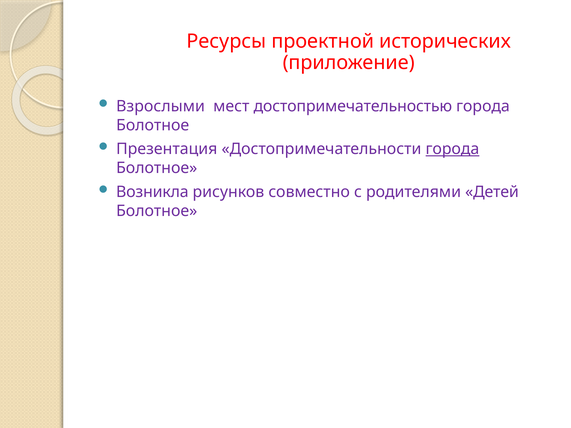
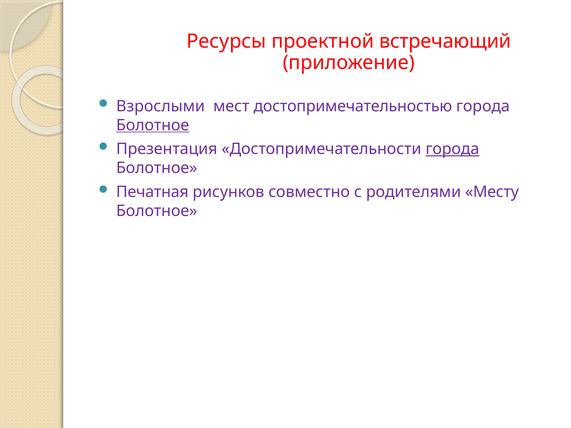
исторических: исторических -> встречающий
Болотное at (153, 125) underline: none -> present
Возникла: Возникла -> Печатная
Детей: Детей -> Месту
